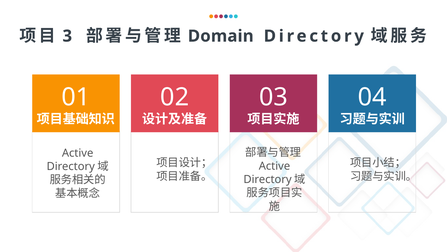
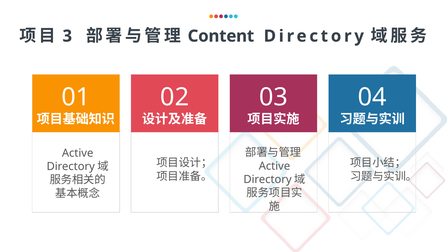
Domain: Domain -> Content
